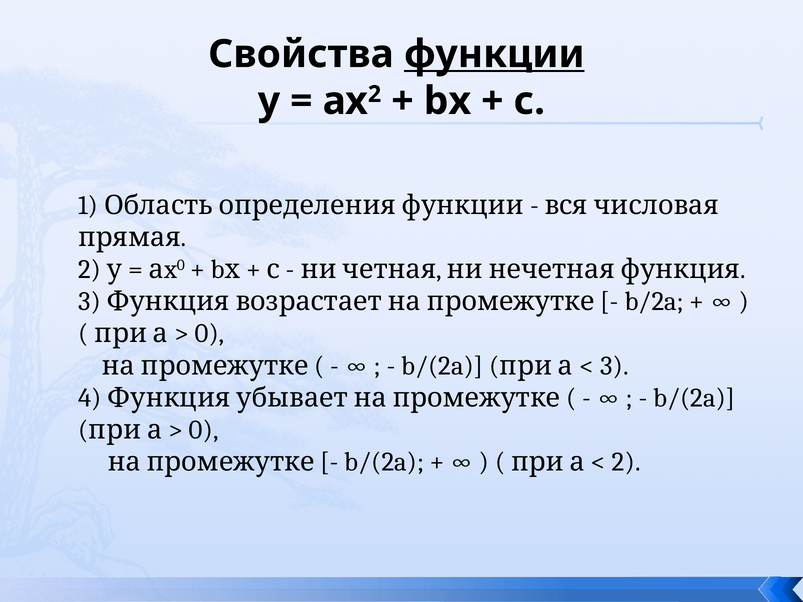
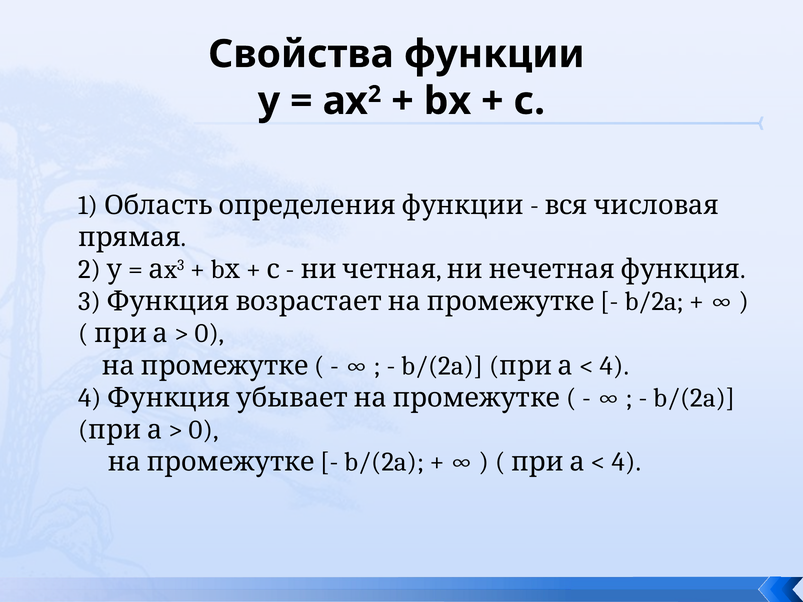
функции underline: present -> none
а 0: 0 -> 3
3 at (614, 366): 3 -> 4
2 at (626, 462): 2 -> 4
